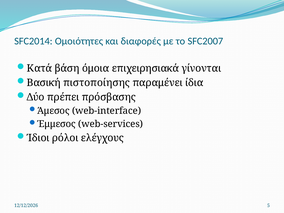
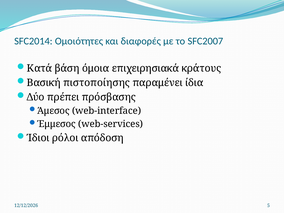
γίνονται: γίνονται -> κράτους
ελέγχους: ελέγχους -> απόδοση
